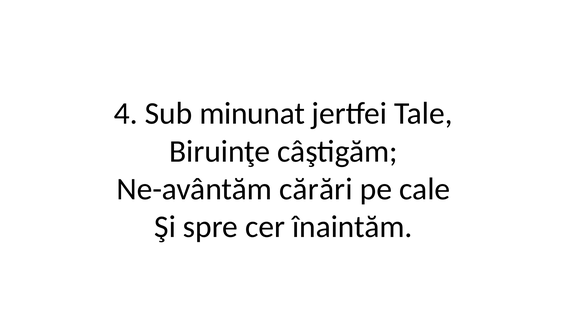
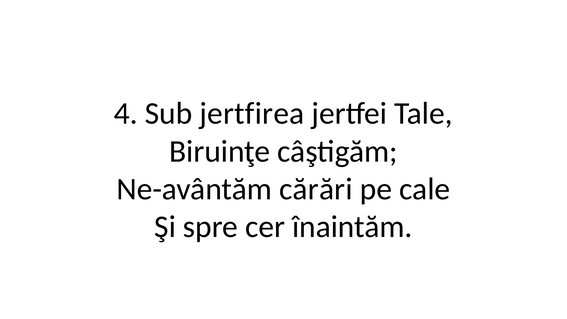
minunat: minunat -> jertfirea
